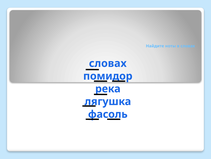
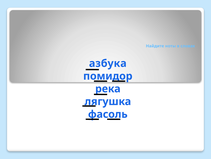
словах at (108, 63): словах -> азбука
